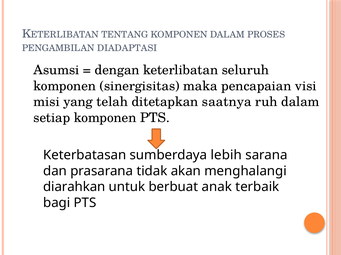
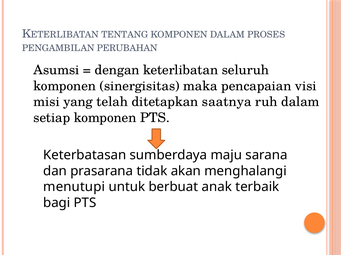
DIADAPTASI: DIADAPTASI -> PERUBAHAN
lebih: lebih -> maju
diarahkan: diarahkan -> menutupi
